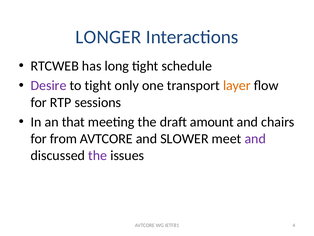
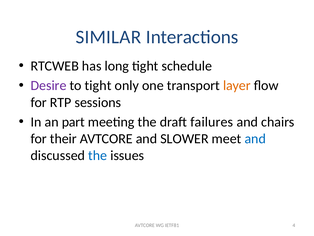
LONGER: LONGER -> SIMILAR
that: that -> part
amount: amount -> failures
from: from -> their
and at (255, 139) colour: purple -> blue
the at (98, 155) colour: purple -> blue
